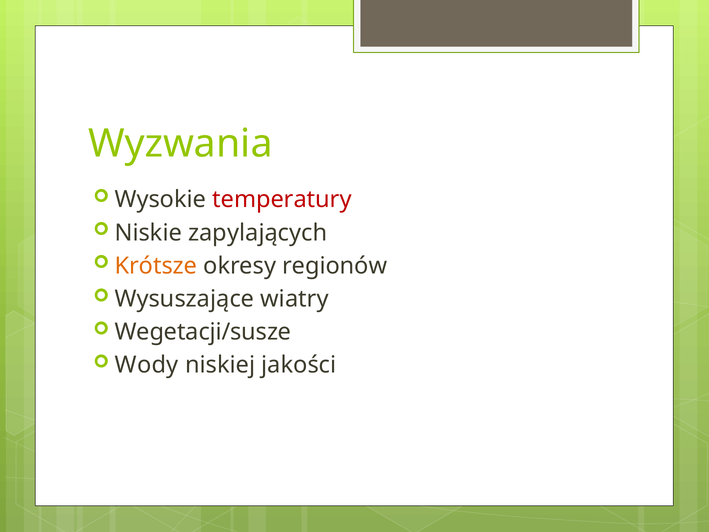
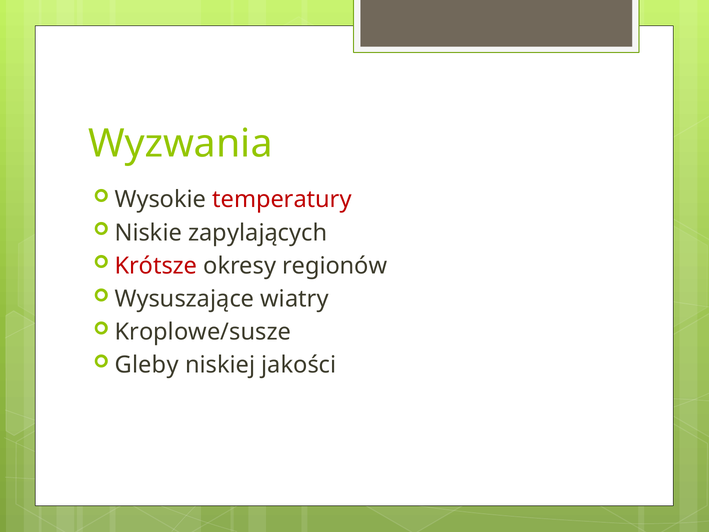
Krótsze colour: orange -> red
Wegetacji/susze: Wegetacji/susze -> Kroplowe/susze
Wody: Wody -> Gleby
